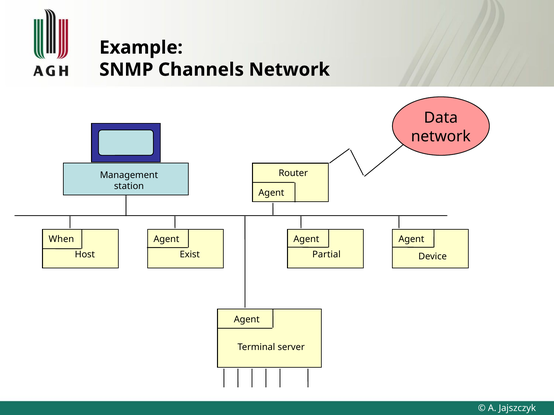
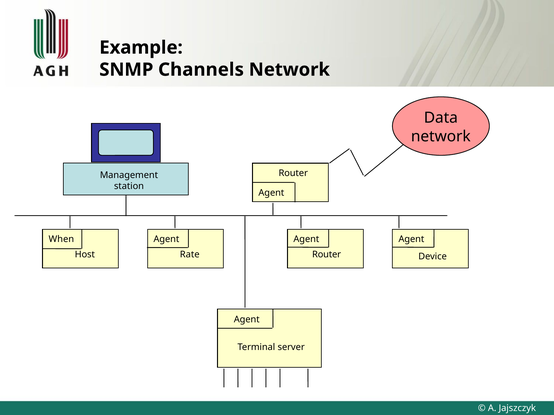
Exist: Exist -> Rate
Partial at (326, 255): Partial -> Router
